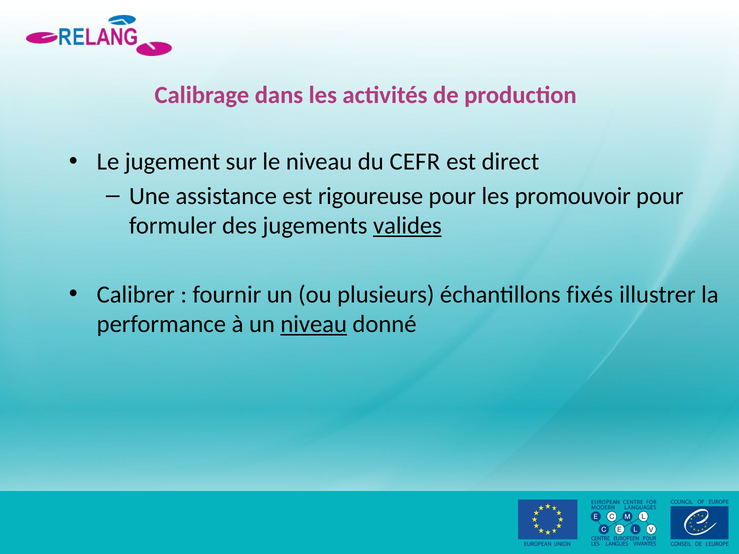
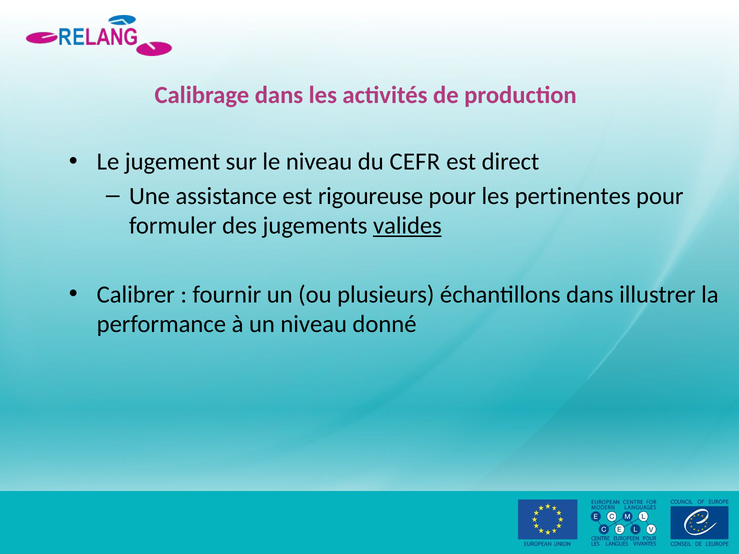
promouvoir: promouvoir -> pertinentes
échantillons fixés: fixés -> dans
niveau at (314, 324) underline: present -> none
